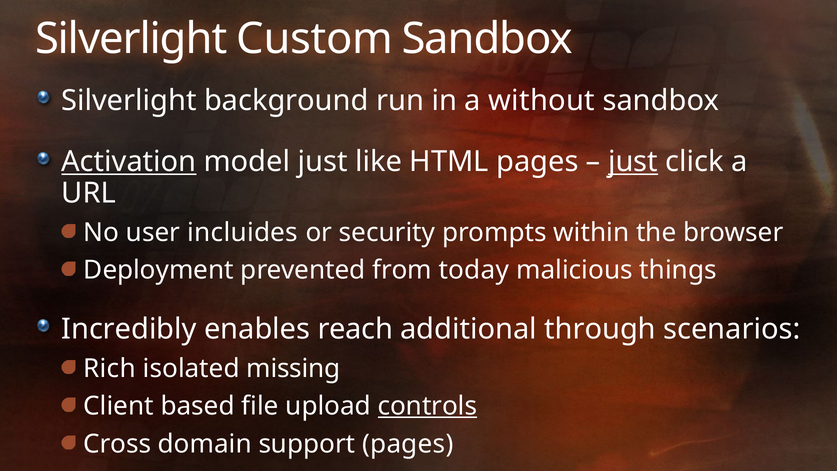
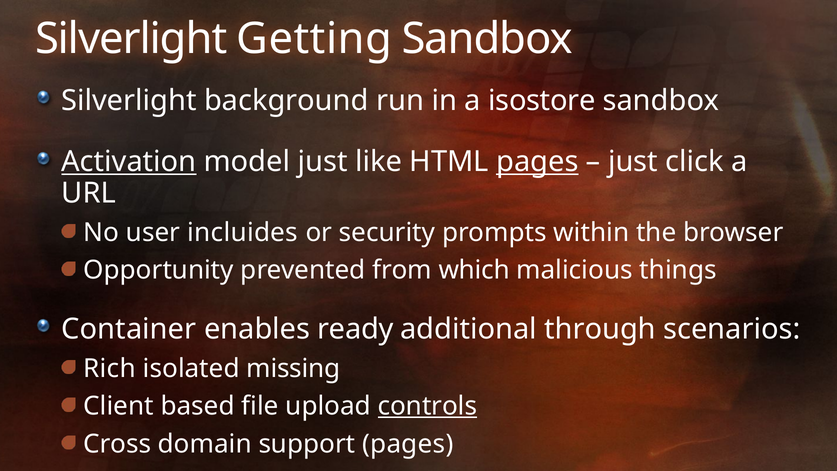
Custom: Custom -> Getting
without: without -> isostore
pages at (537, 162) underline: none -> present
just at (633, 162) underline: present -> none
Deployment: Deployment -> Opportunity
today: today -> which
Incredibly: Incredibly -> Container
reach: reach -> ready
